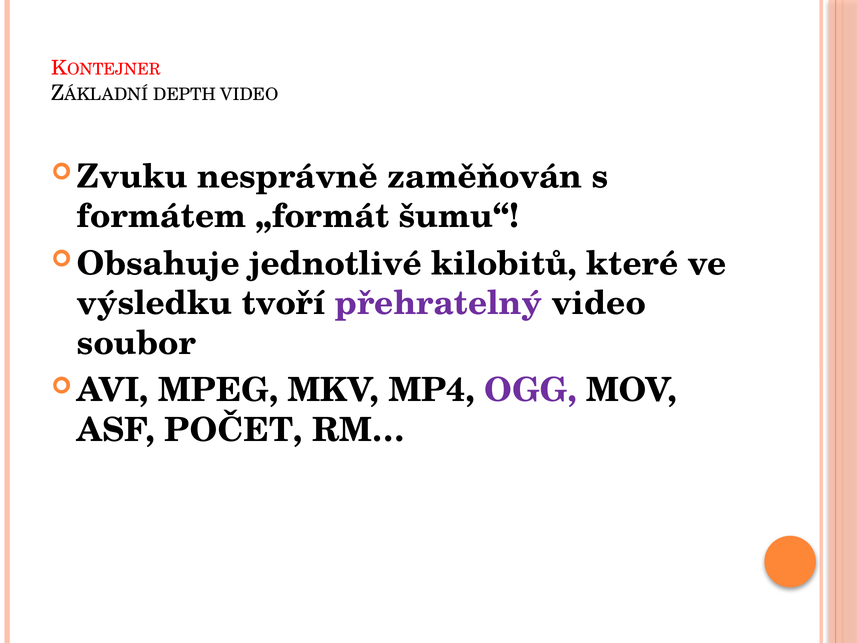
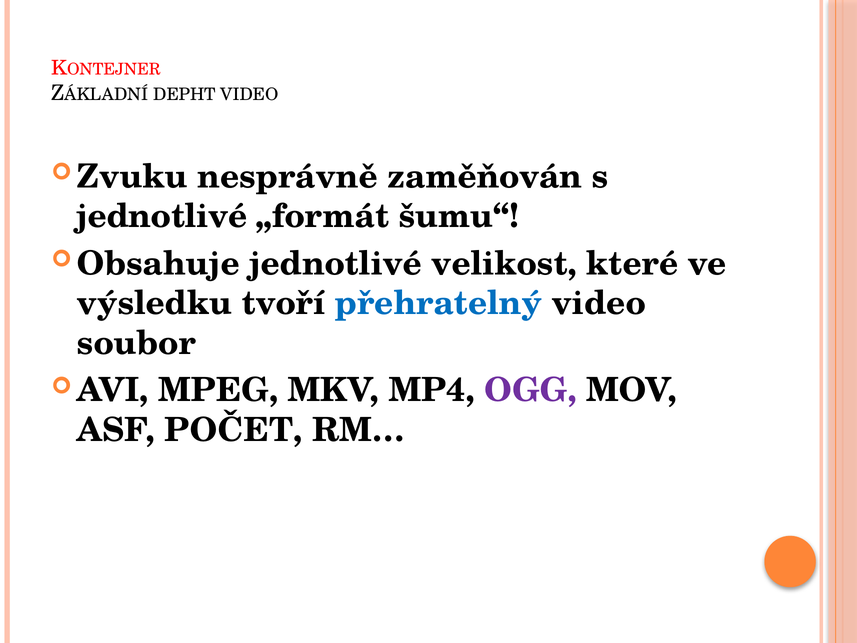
DEPTH: DEPTH -> DEPHT
formátem at (162, 216): formátem -> jednotlivé
kilobitů: kilobitů -> velikost
přehratelný colour: purple -> blue
